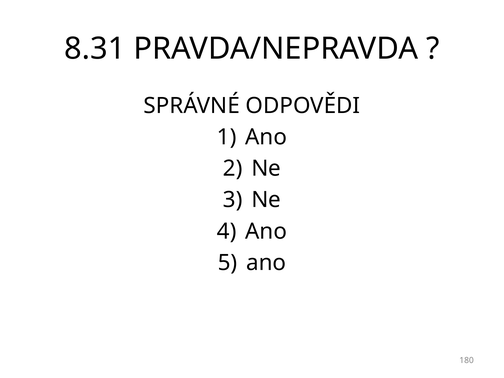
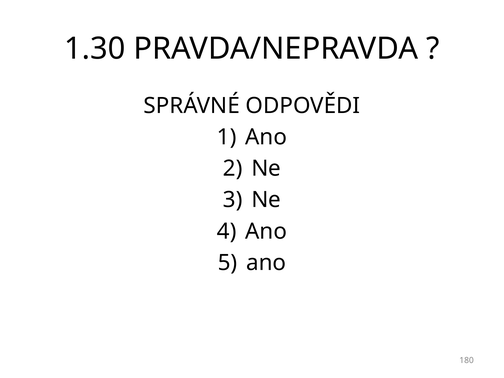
8.31: 8.31 -> 1.30
